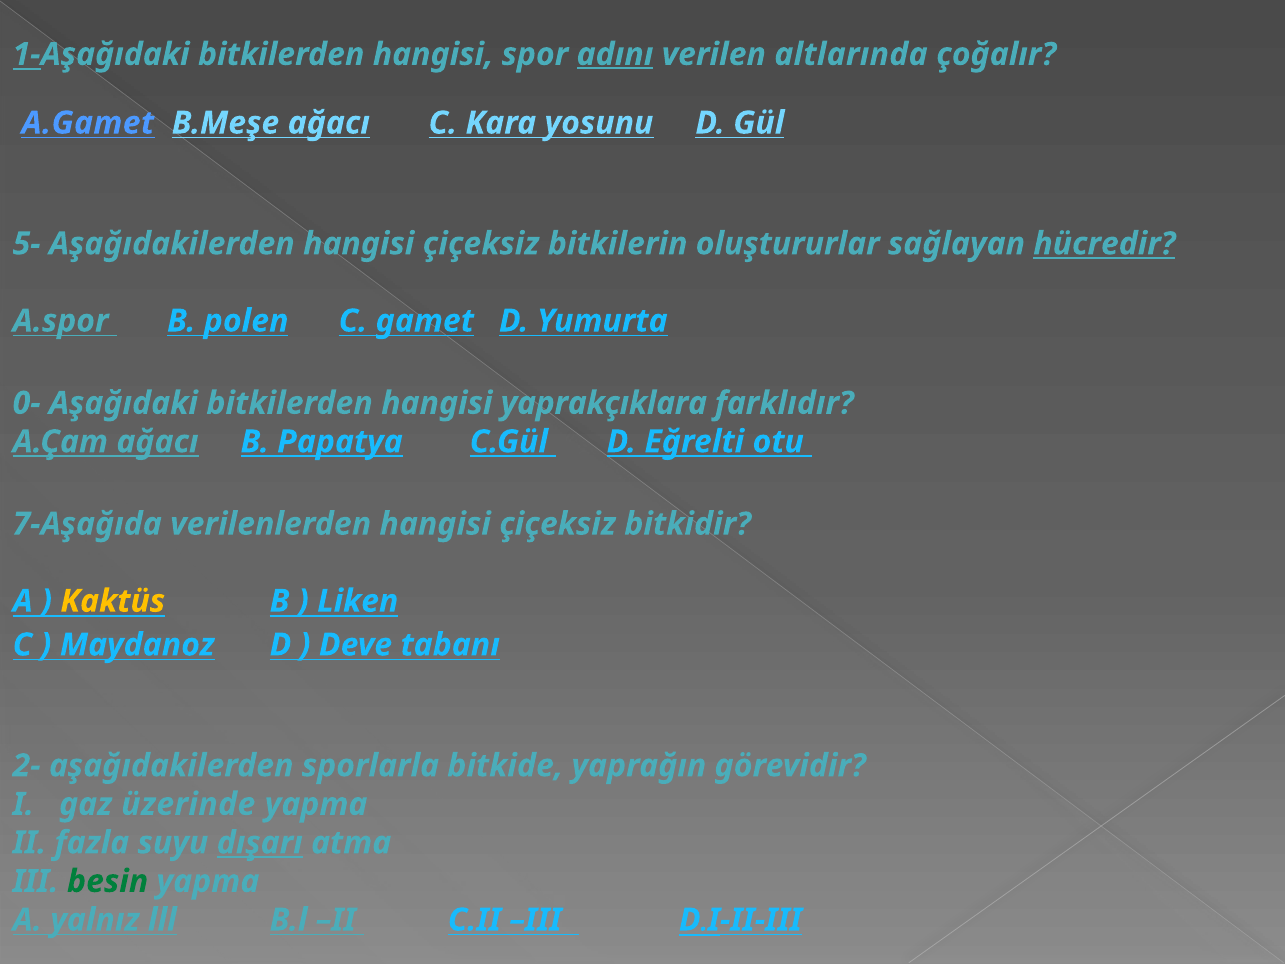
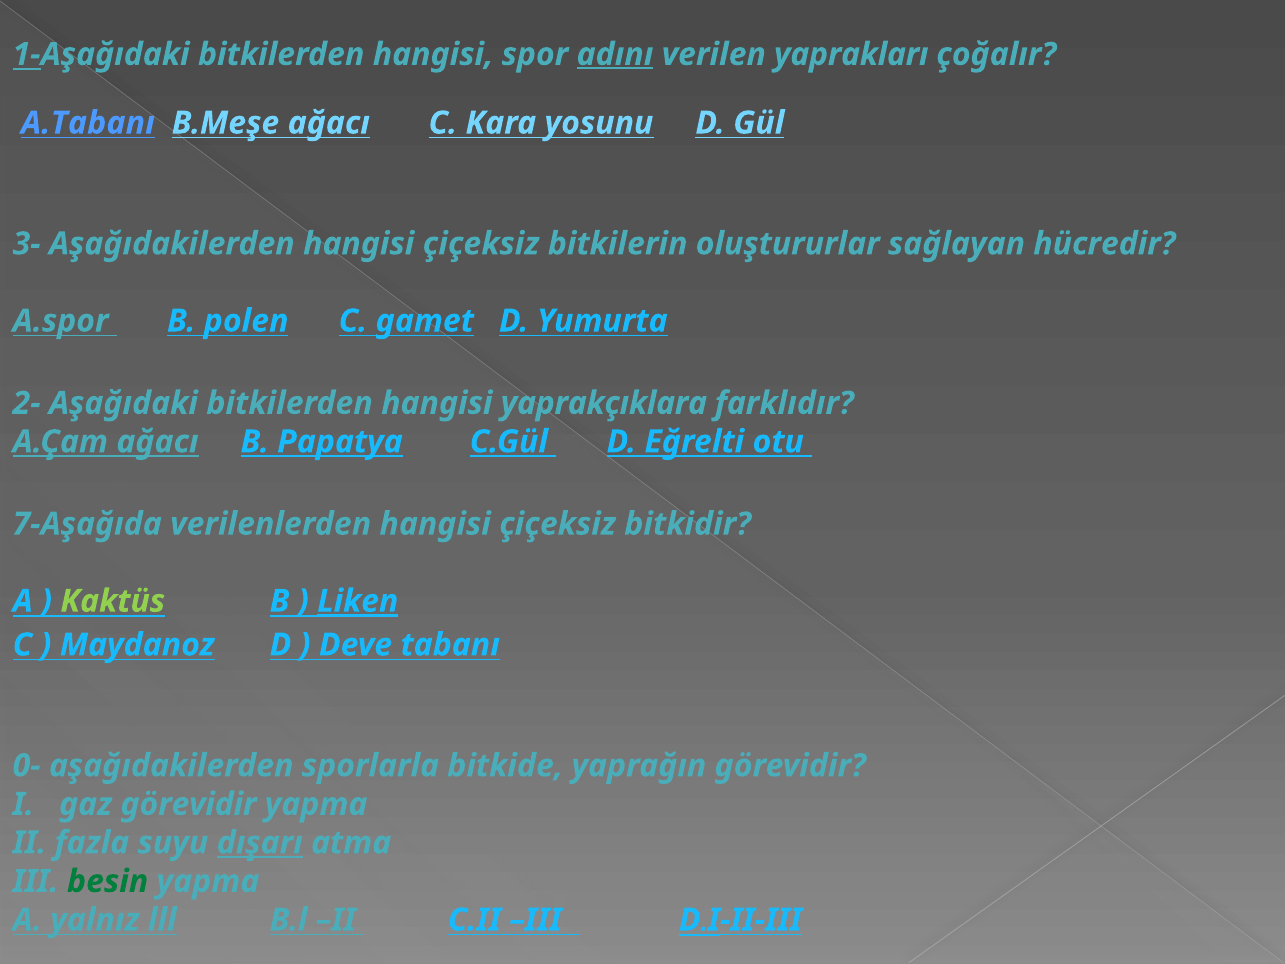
altlarında: altlarında -> yaprakları
A.Gamet: A.Gamet -> A.Tabanı
5-: 5- -> 3-
hücredir underline: present -> none
0-: 0- -> 2-
Kaktüs colour: yellow -> light green
Liken underline: none -> present
2-: 2- -> 0-
gaz üzerinde: üzerinde -> görevidir
